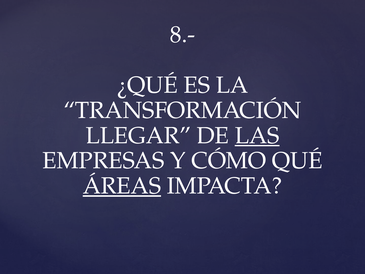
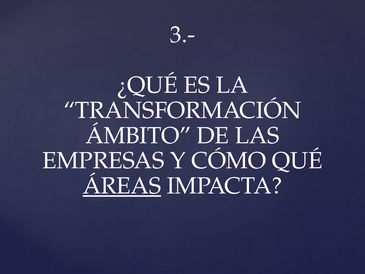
8.-: 8.- -> 3.-
LLEGAR: LLEGAR -> ÁMBITO
LAS underline: present -> none
